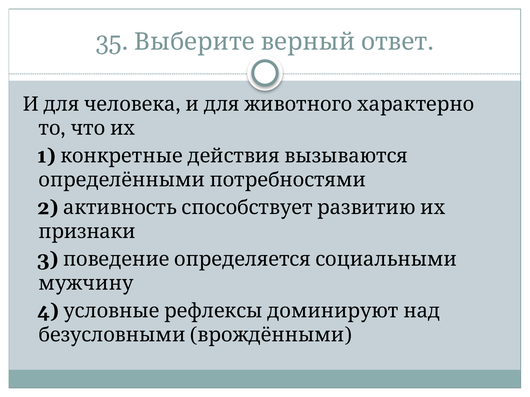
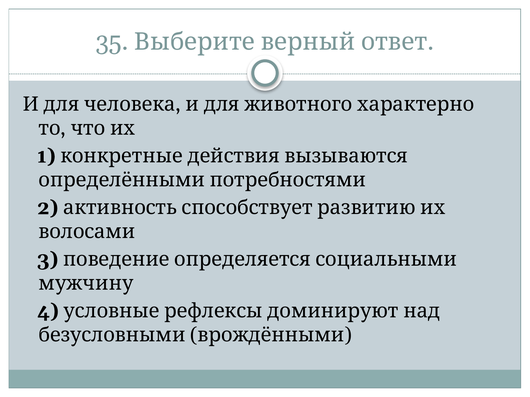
признаки: признаки -> волосами
